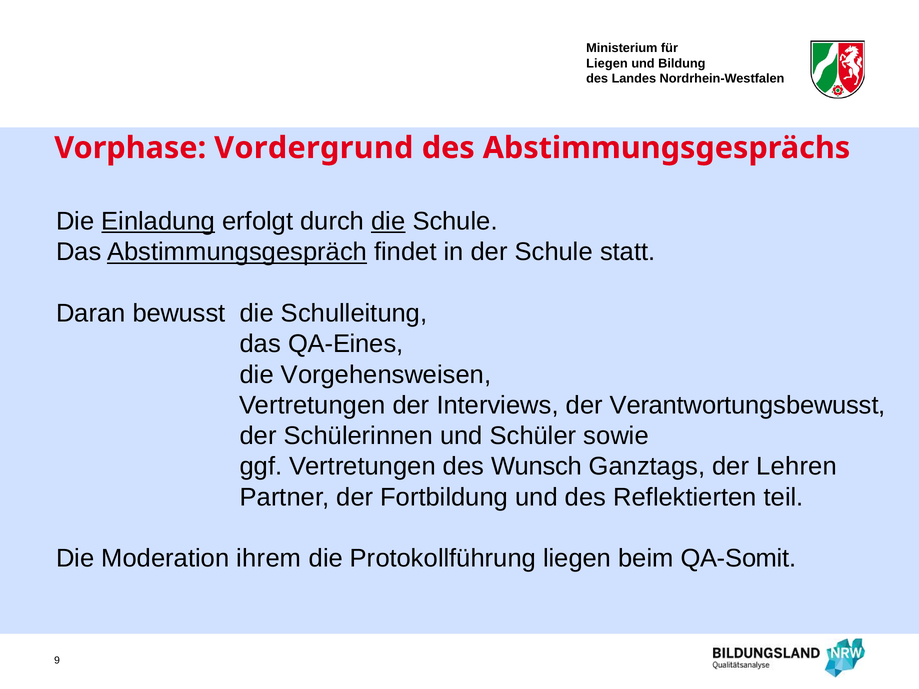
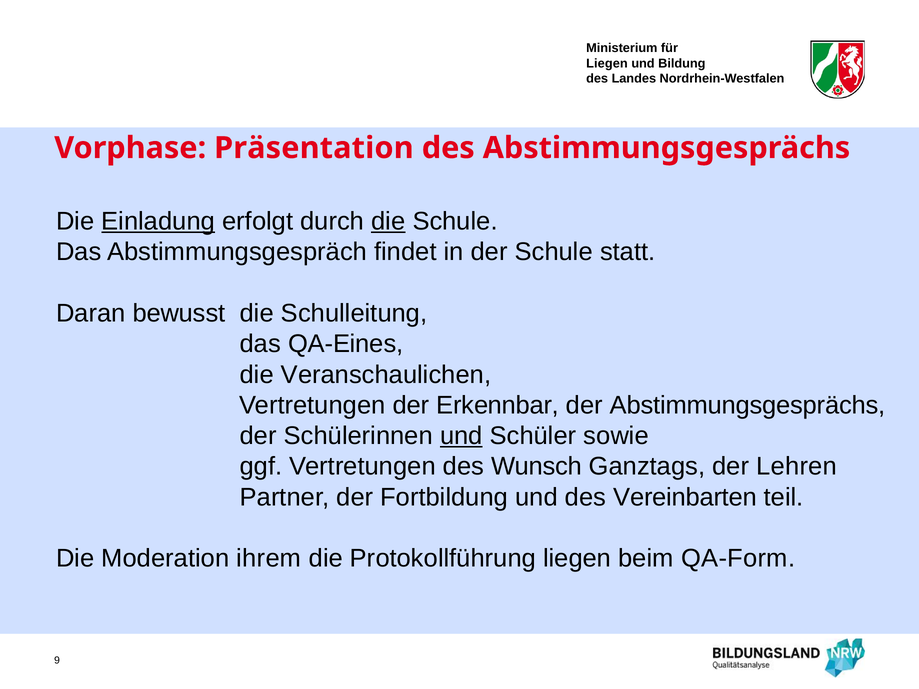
Vordergrund: Vordergrund -> Präsentation
Abstimmungsgespräch underline: present -> none
Vorgehensweisen: Vorgehensweisen -> Veranschaulichen
Interviews: Interviews -> Erkennbar
der Verantwortungsbewusst: Verantwortungsbewusst -> Abstimmungsgesprächs
und at (461, 436) underline: none -> present
Reflektierten: Reflektierten -> Vereinbarten
QA-Somit: QA-Somit -> QA-Form
